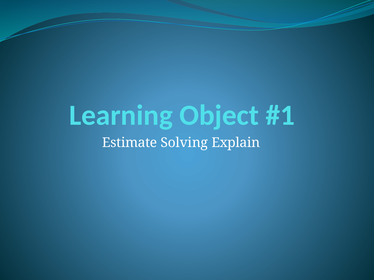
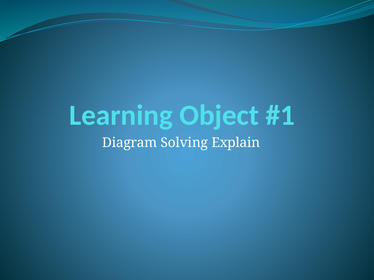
Estimate: Estimate -> Diagram
